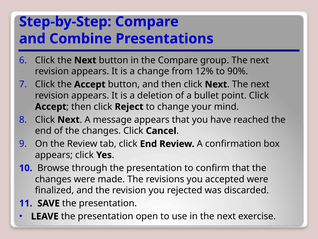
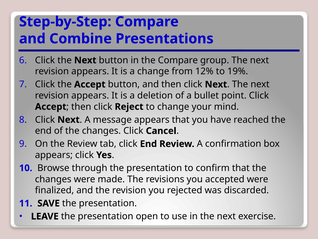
90%: 90% -> 19%
